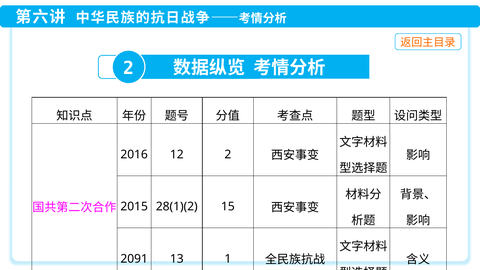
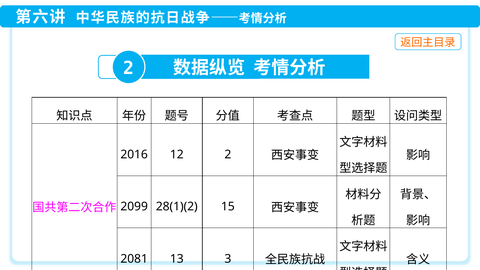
2015: 2015 -> 2099
2091: 2091 -> 2081
1: 1 -> 3
